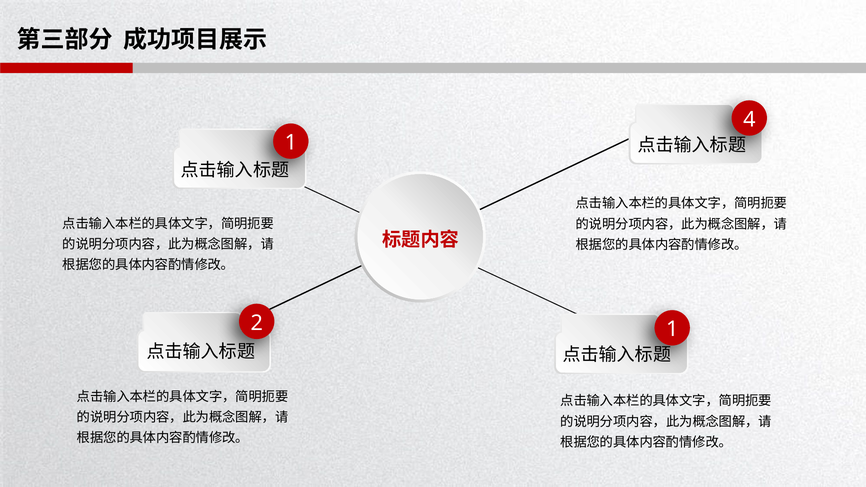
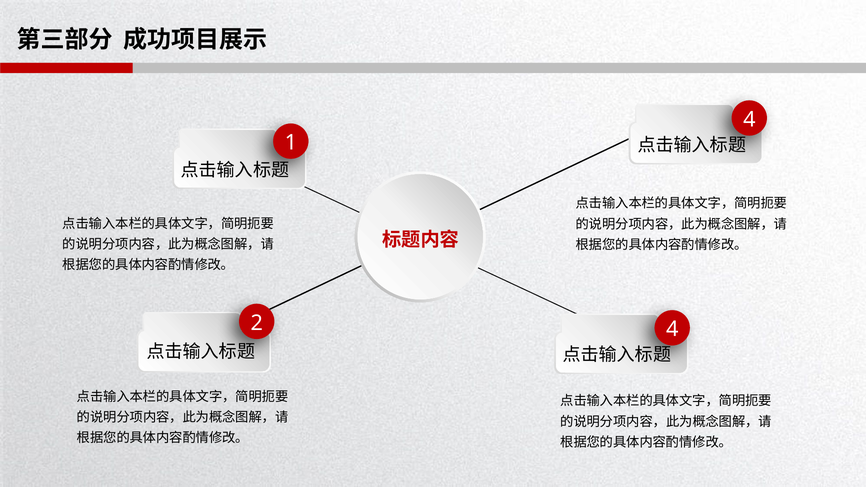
2 1: 1 -> 4
